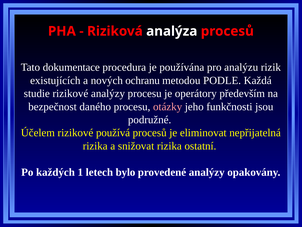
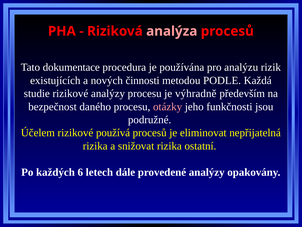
analýza colour: white -> pink
ochranu: ochranu -> činnosti
operátory: operátory -> výhradně
1: 1 -> 6
bylo: bylo -> dále
